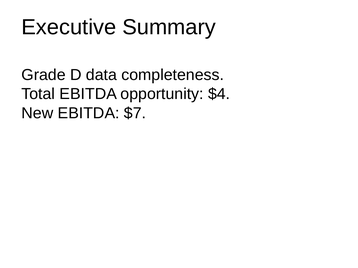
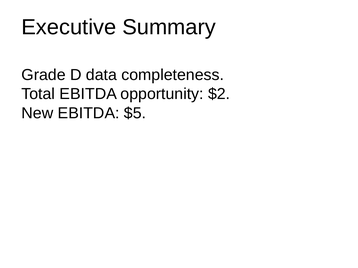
$4: $4 -> $2
$7: $7 -> $5
